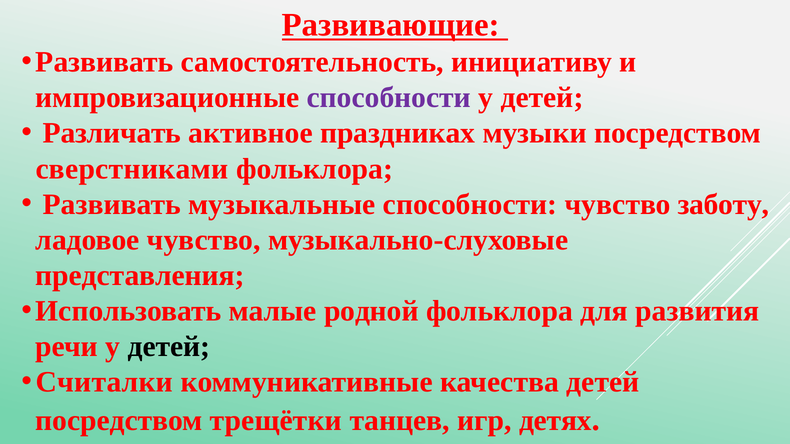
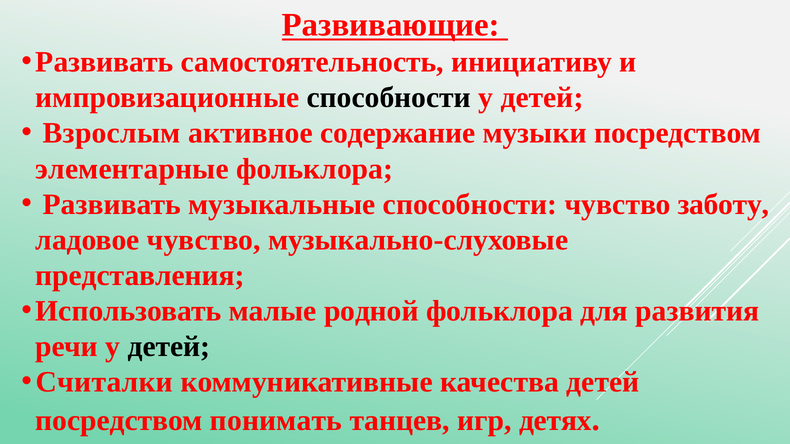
способности at (389, 98) colour: purple -> black
Различать: Различать -> Взрослым
праздниках: праздниках -> содержание
сверстниками: сверстниками -> элементарные
трещётки: трещётки -> понимать
